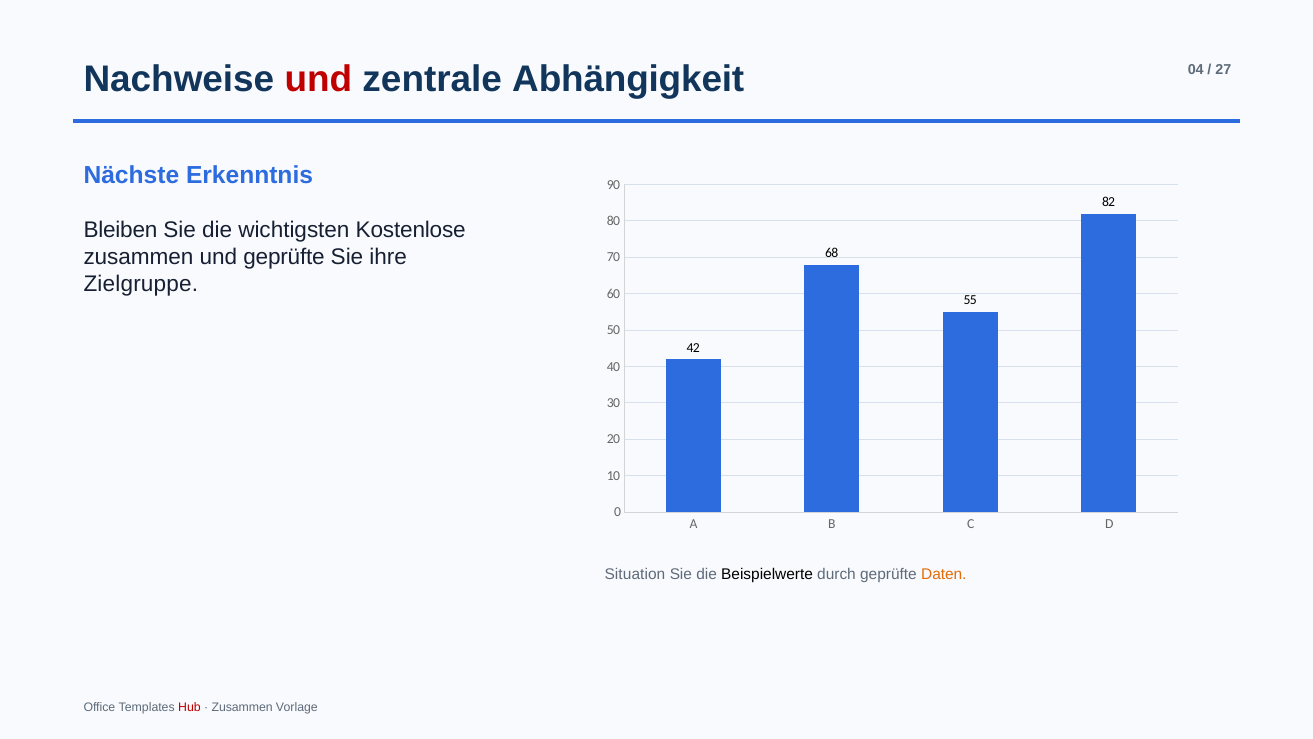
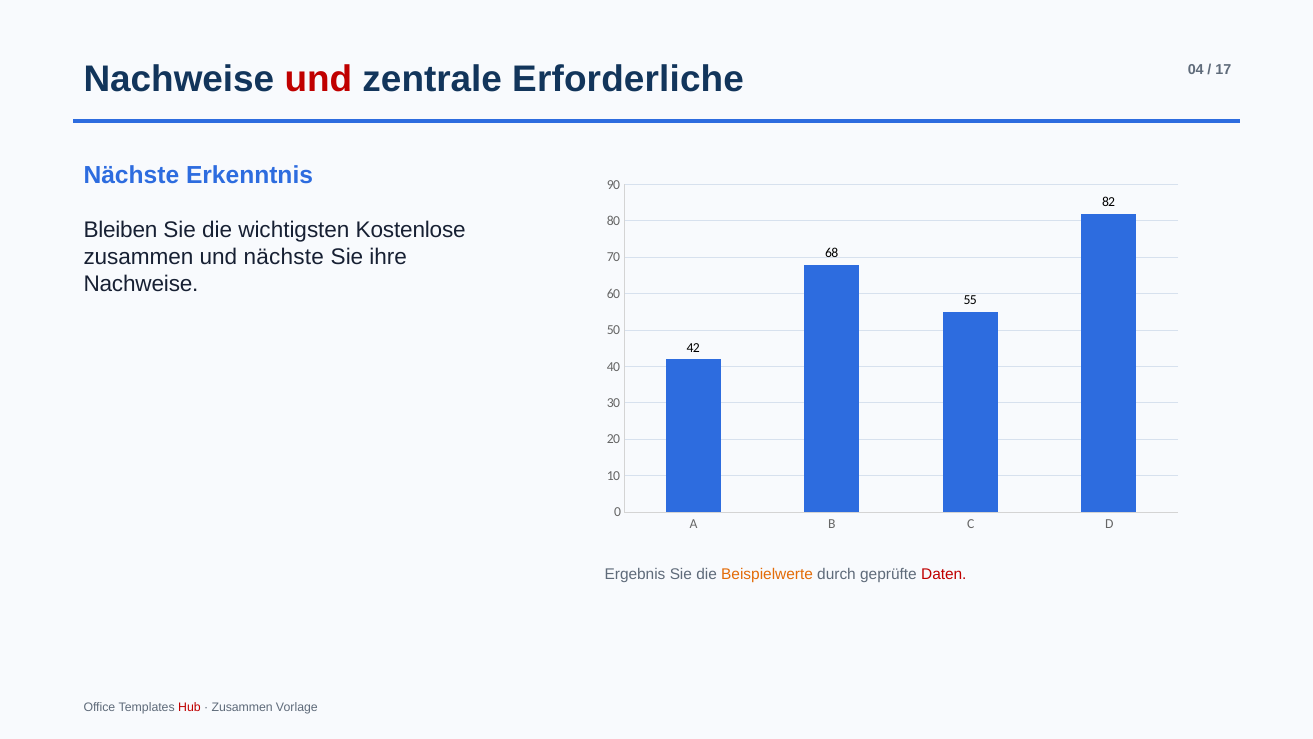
Abhängigkeit: Abhängigkeit -> Erforderliche
27: 27 -> 17
und geprüfte: geprüfte -> nächste
Zielgruppe at (141, 284): Zielgruppe -> Nachweise
Situation: Situation -> Ergebnis
Beispielwerte colour: black -> orange
Daten colour: orange -> red
